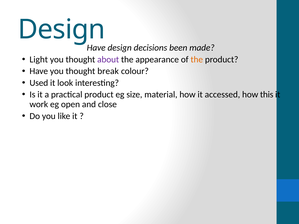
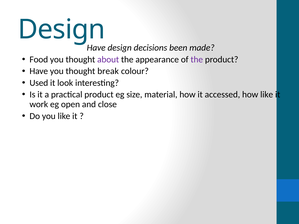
Light: Light -> Food
the at (197, 60) colour: orange -> purple
how this: this -> like
